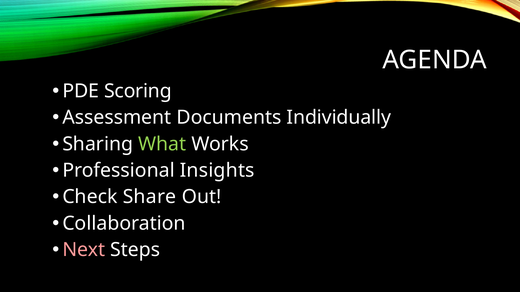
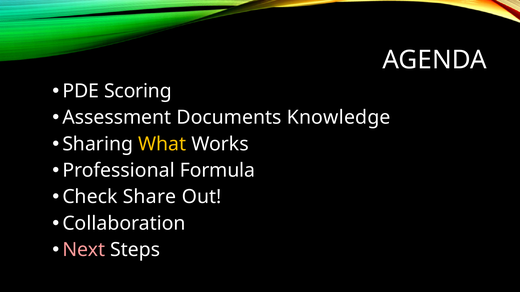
Individually: Individually -> Knowledge
What colour: light green -> yellow
Insights: Insights -> Formula
